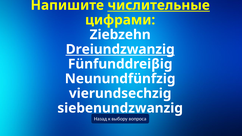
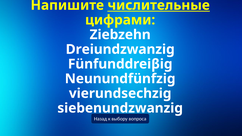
Dreiundzwanzig underline: present -> none
